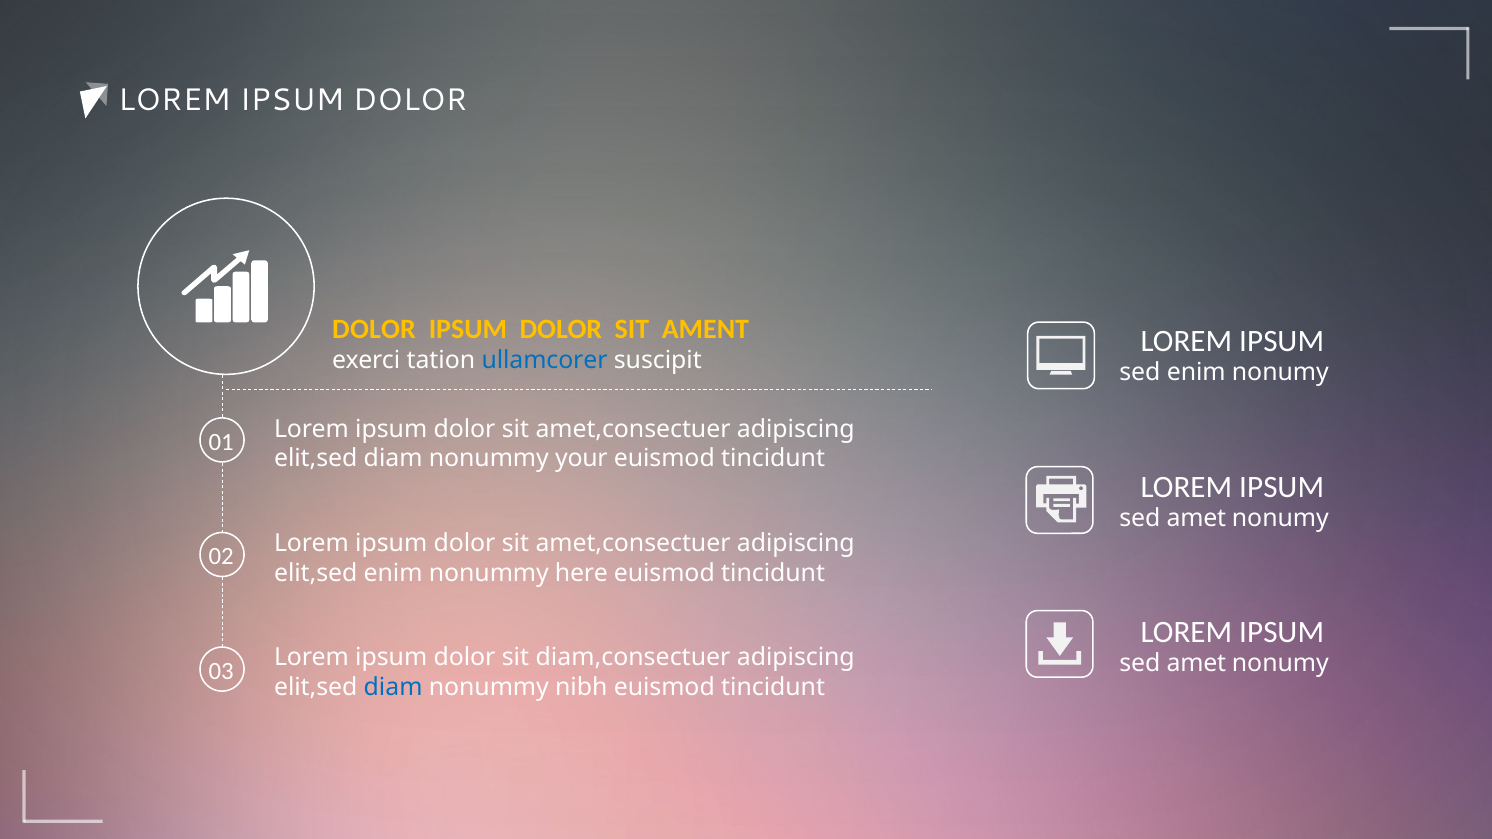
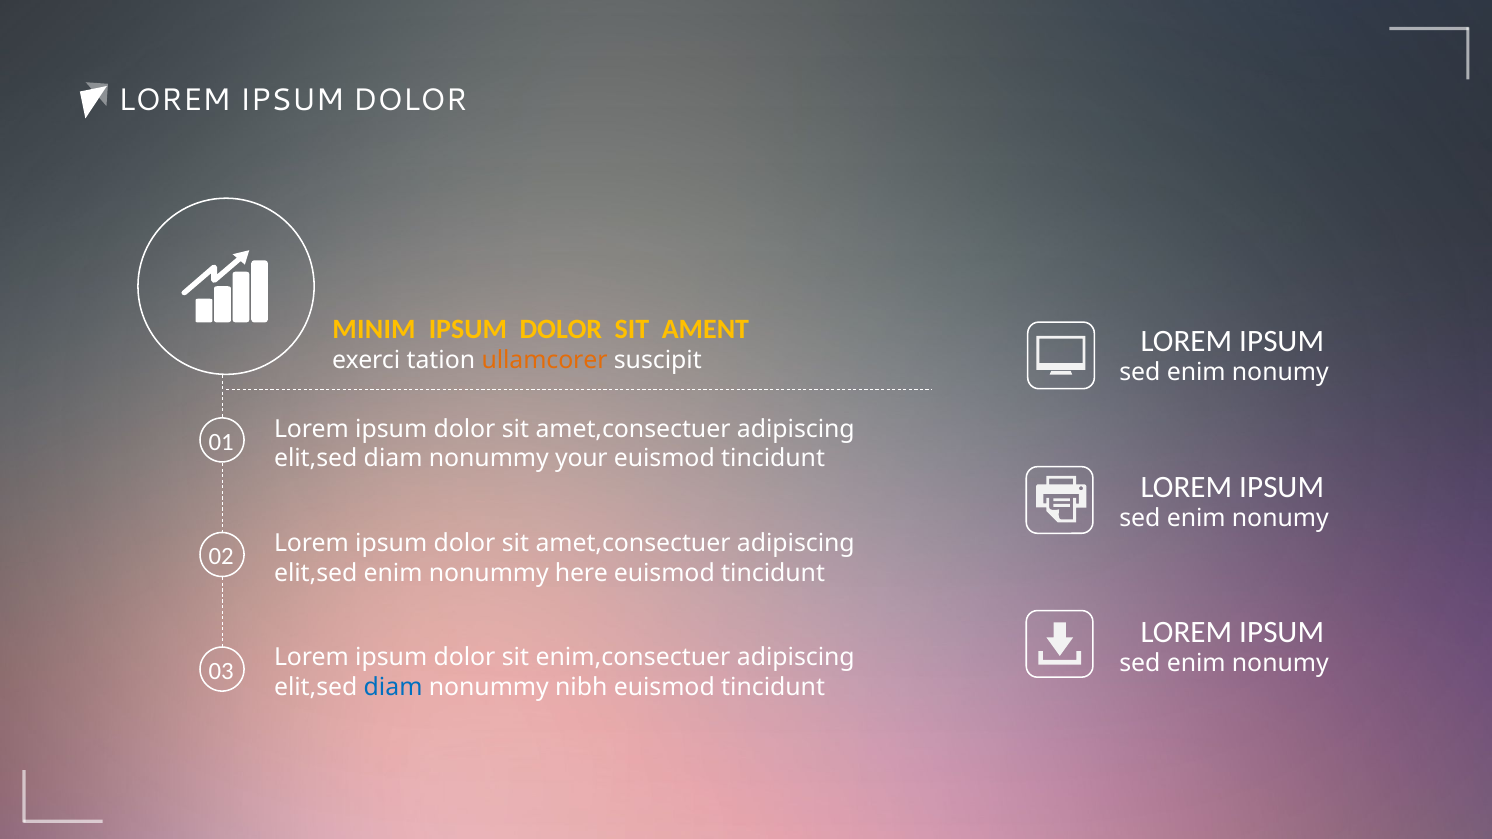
DOLOR at (374, 330): DOLOR -> MINIM
ullamcorer colour: blue -> orange
amet at (1196, 518): amet -> enim
diam,consectuer: diam,consectuer -> enim,consectuer
amet at (1196, 663): amet -> enim
